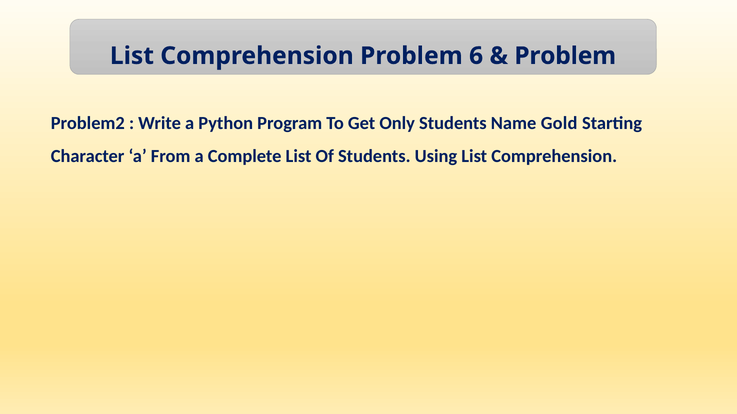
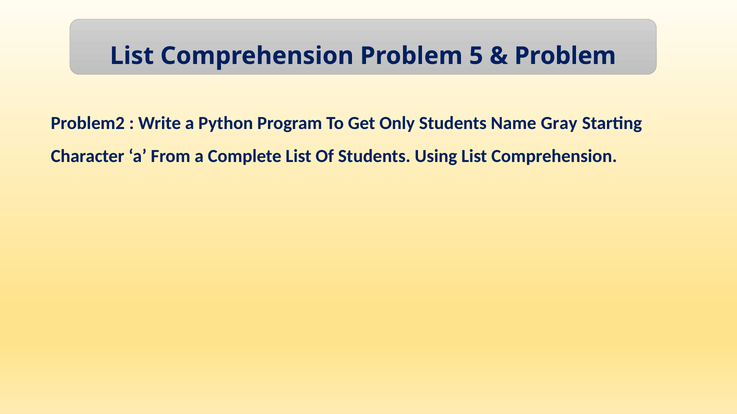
6: 6 -> 5
Gold: Gold -> Gray
